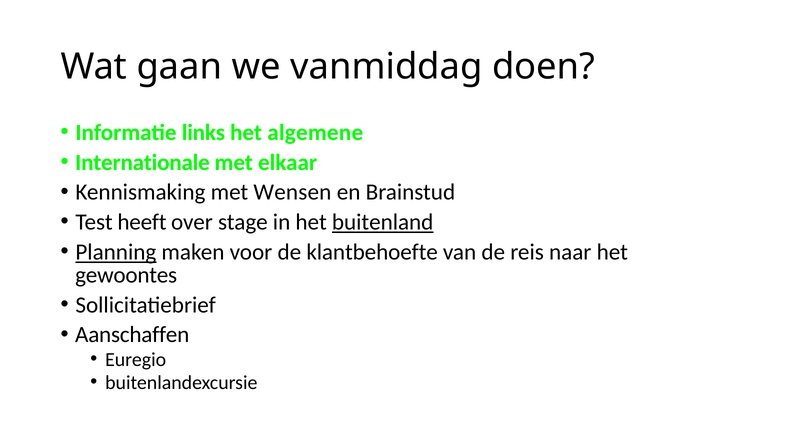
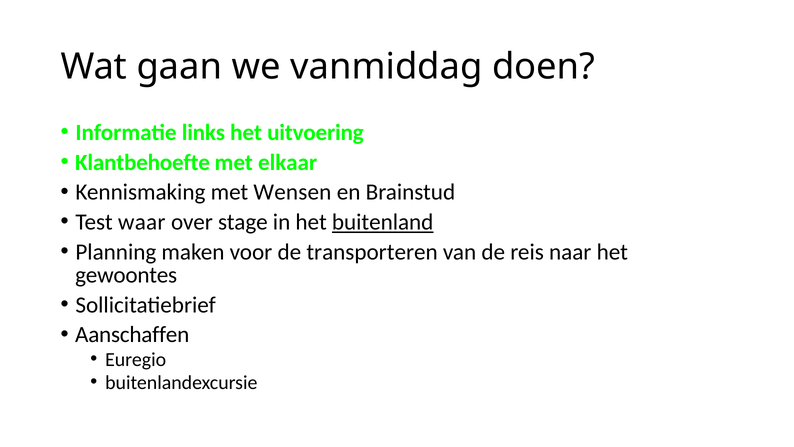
algemene: algemene -> uitvoering
Internationale: Internationale -> Klantbehoefte
heeft: heeft -> waar
Planning underline: present -> none
klantbehoefte: klantbehoefte -> transporteren
